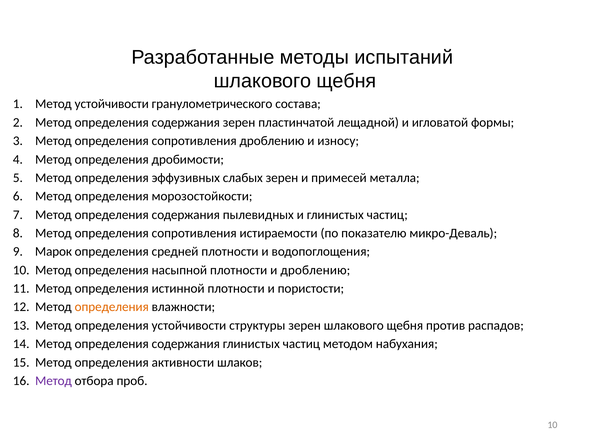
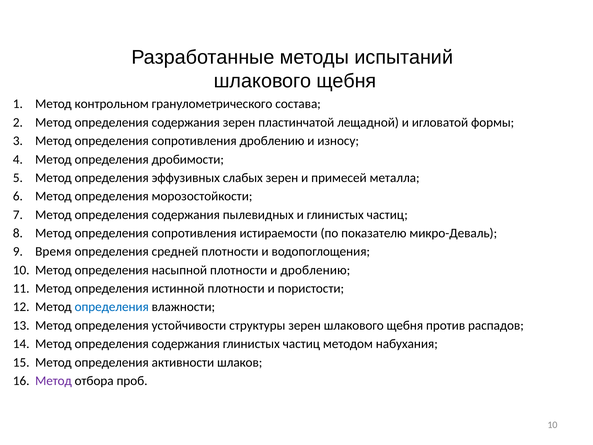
Метод устойчивости: устойчивости -> контрольном
Марок: Марок -> Время
определения at (112, 307) colour: orange -> blue
